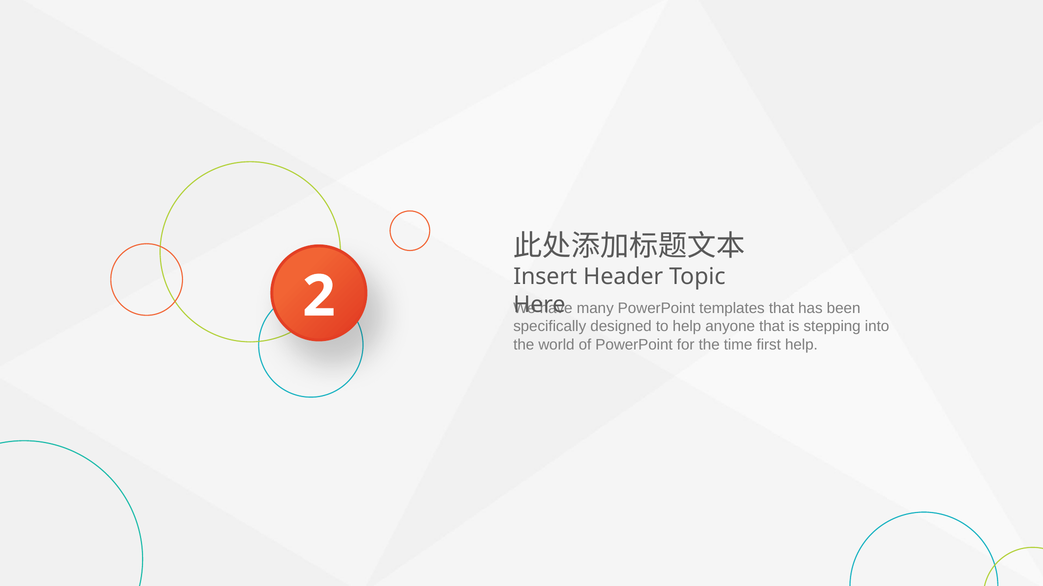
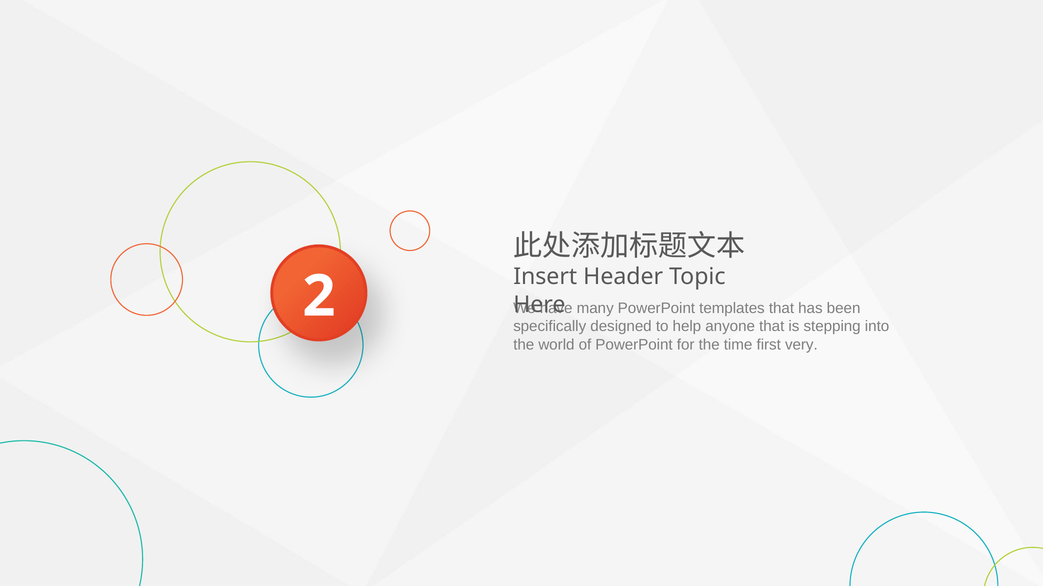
first help: help -> very
